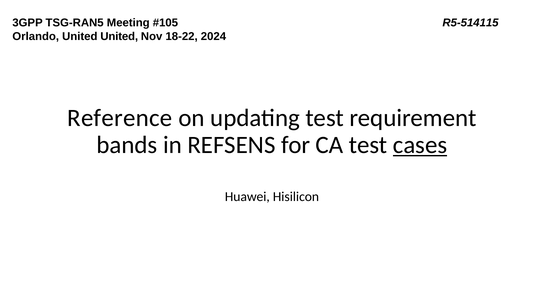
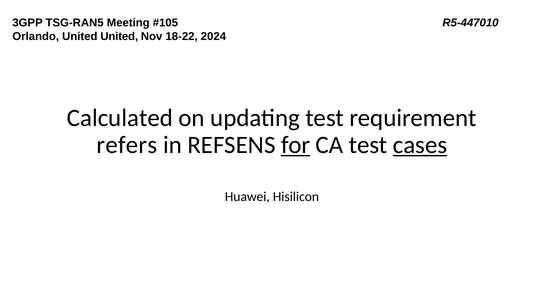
R5-514115: R5-514115 -> R5-447010
Reference: Reference -> Calculated
bands: bands -> refers
for underline: none -> present
